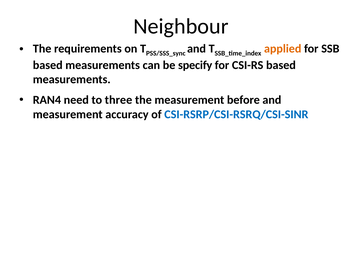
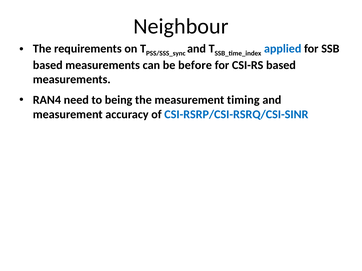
applied colour: orange -> blue
specify: specify -> before
three: three -> being
before: before -> timing
